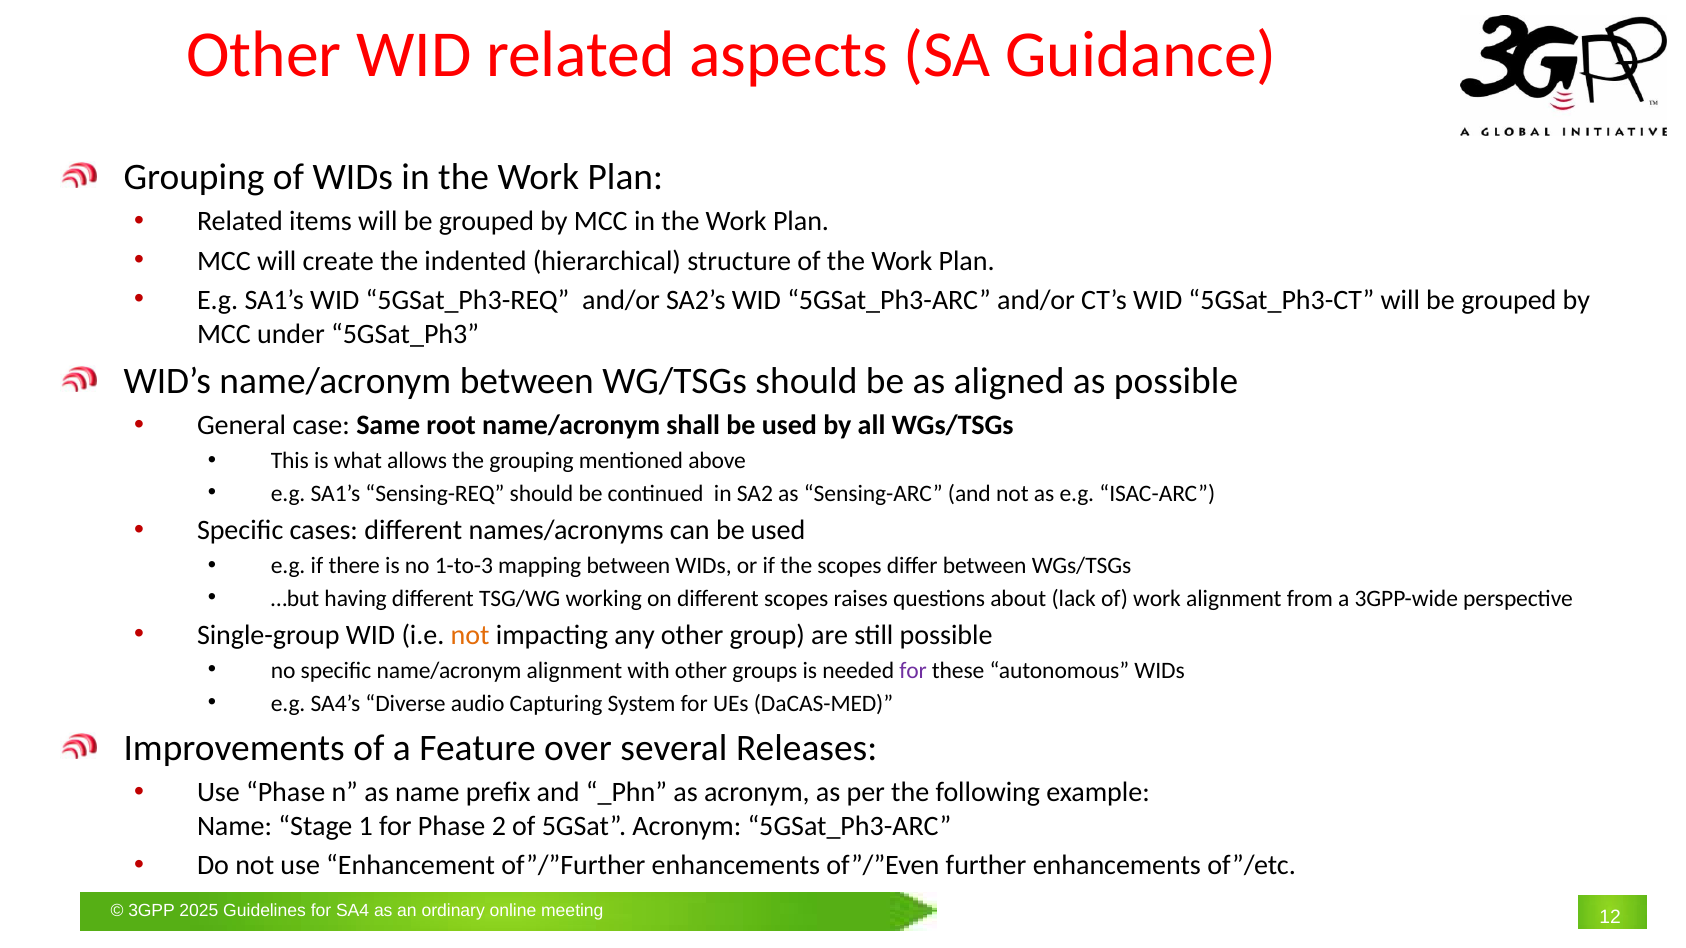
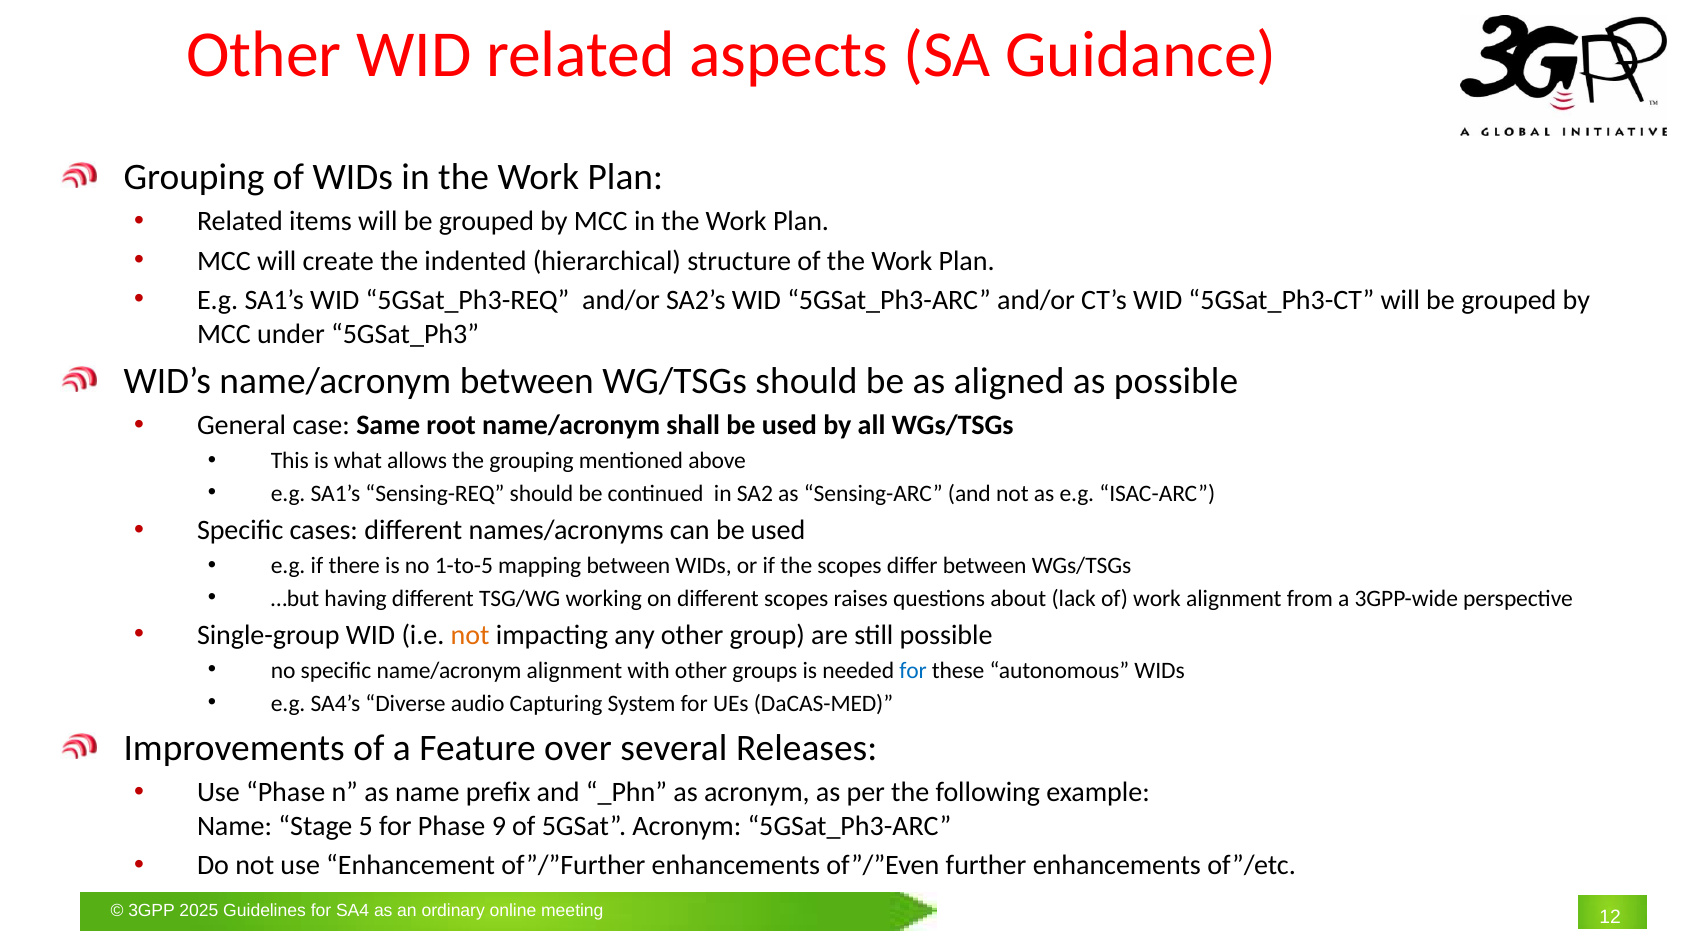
1-to-3: 1-to-3 -> 1-to-5
for at (913, 671) colour: purple -> blue
1: 1 -> 5
2: 2 -> 9
